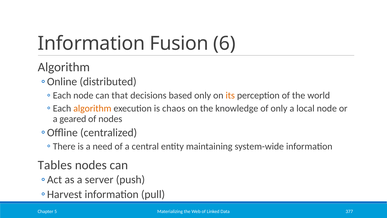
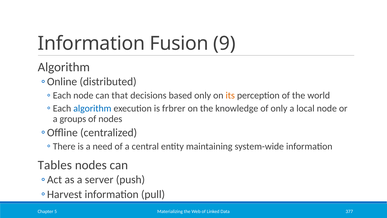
6: 6 -> 9
algorithm at (92, 108) colour: orange -> blue
chaos: chaos -> frbrer
geared: geared -> groups
